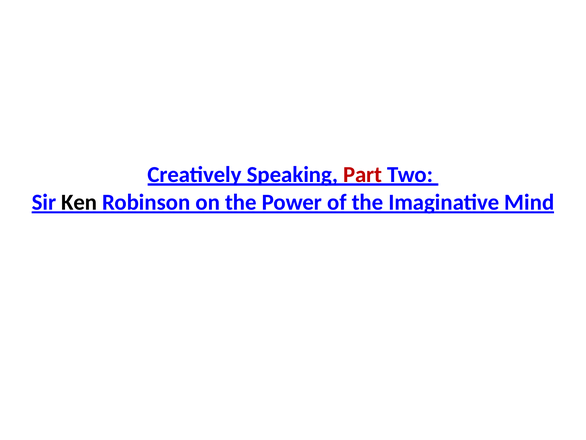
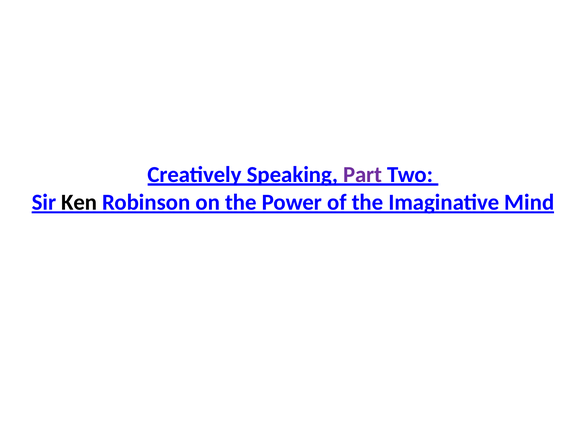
Part colour: red -> purple
